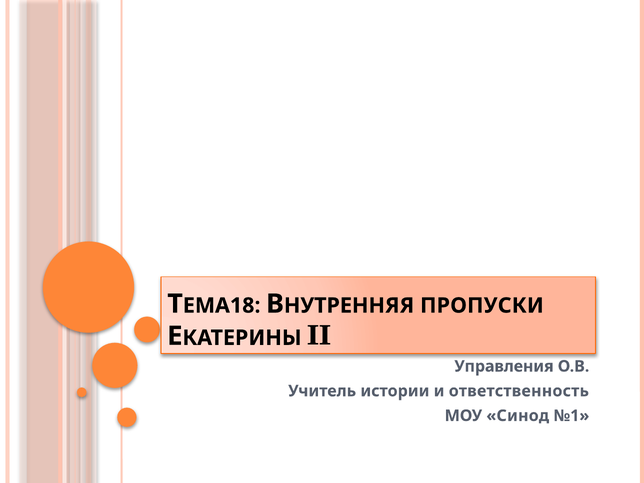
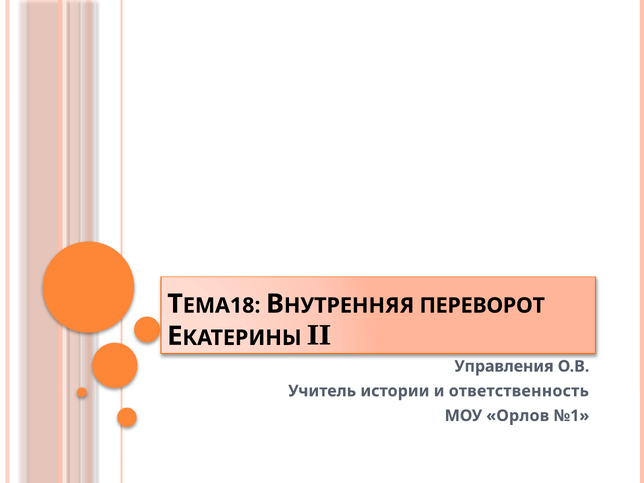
ПРОПУСКИ: ПРОПУСКИ -> ПЕРЕВОРОТ
Синод: Синод -> Орлов
